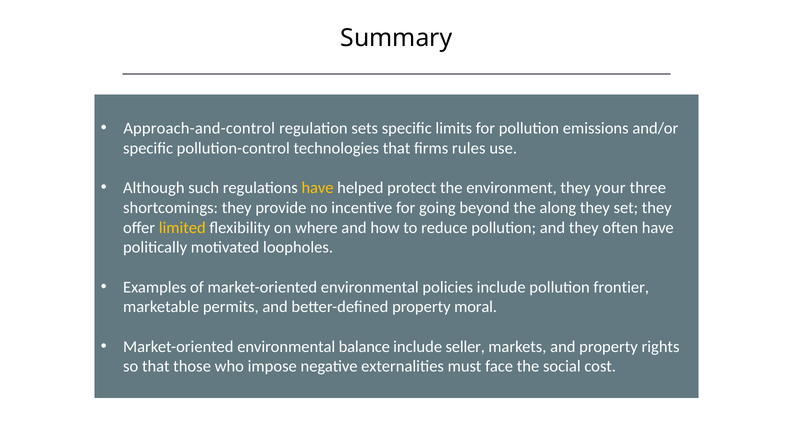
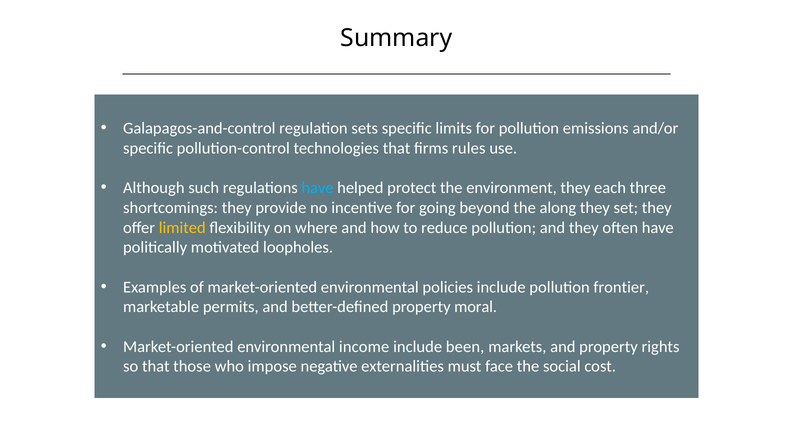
Approach-and-control: Approach-and-control -> Galapagos-and-control
have at (318, 188) colour: yellow -> light blue
your: your -> each
balance: balance -> income
seller: seller -> been
